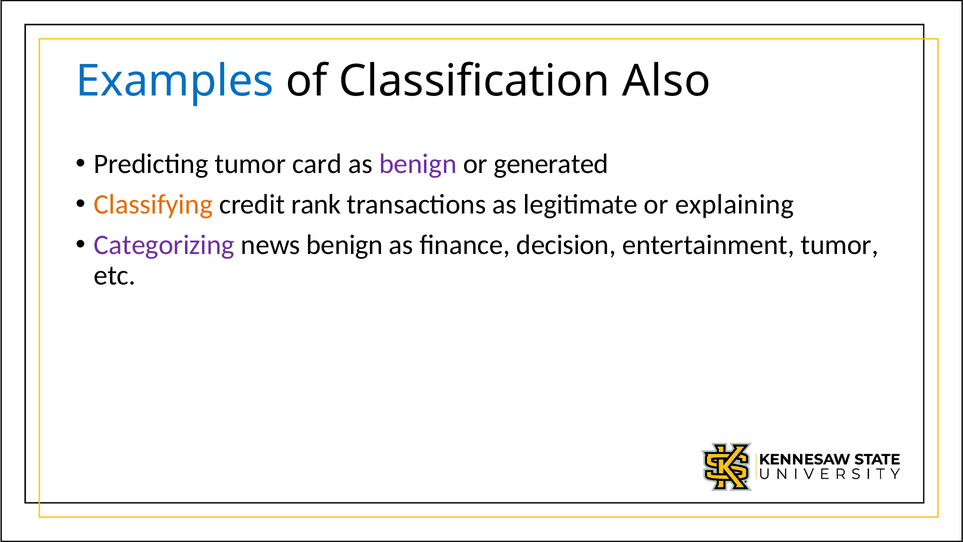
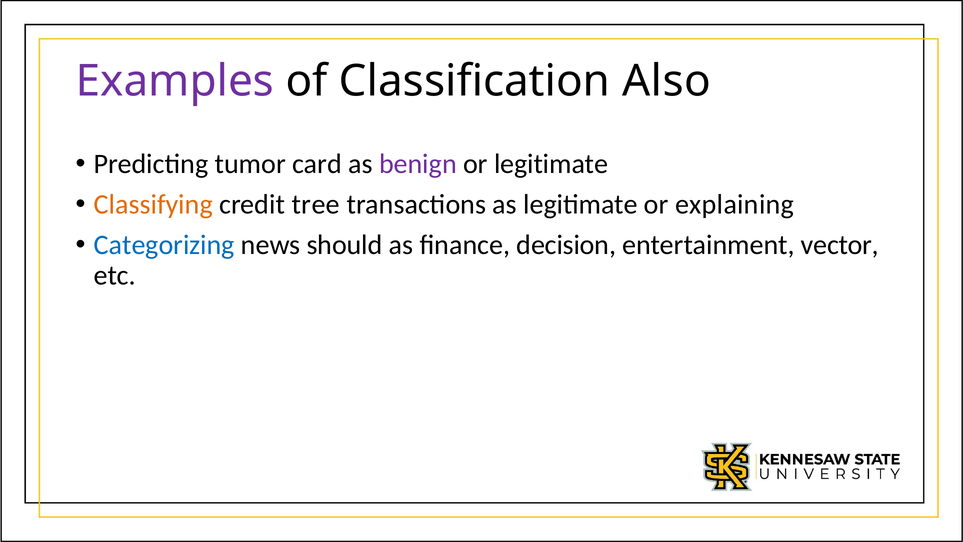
Examples colour: blue -> purple
or generated: generated -> legitimate
rank: rank -> tree
Categorizing colour: purple -> blue
news benign: benign -> should
entertainment tumor: tumor -> vector
